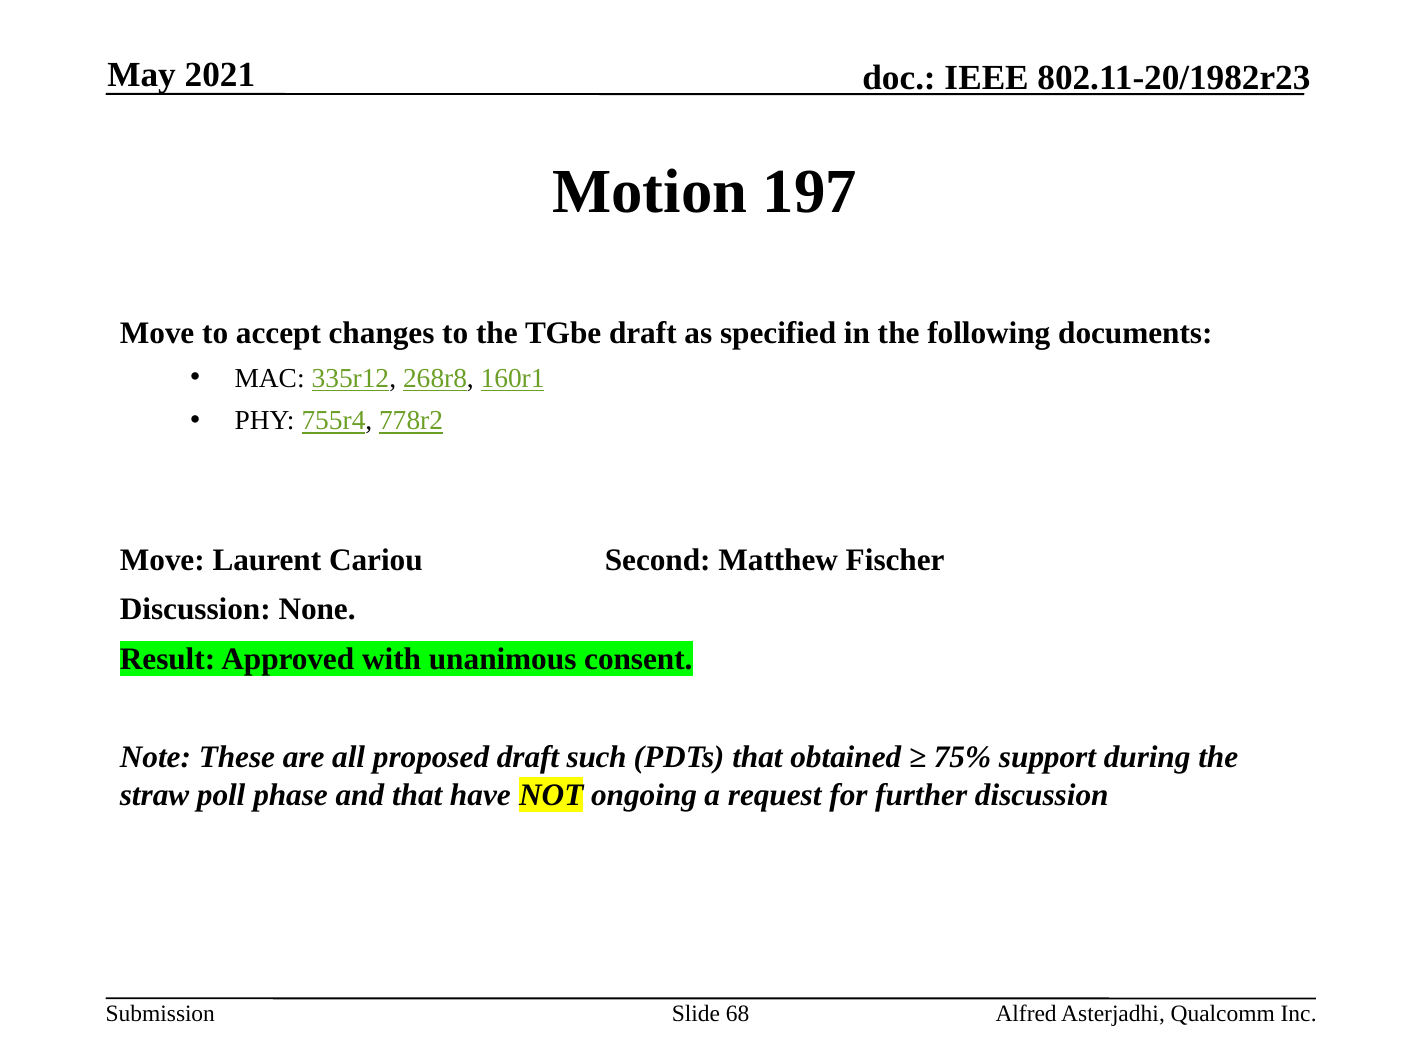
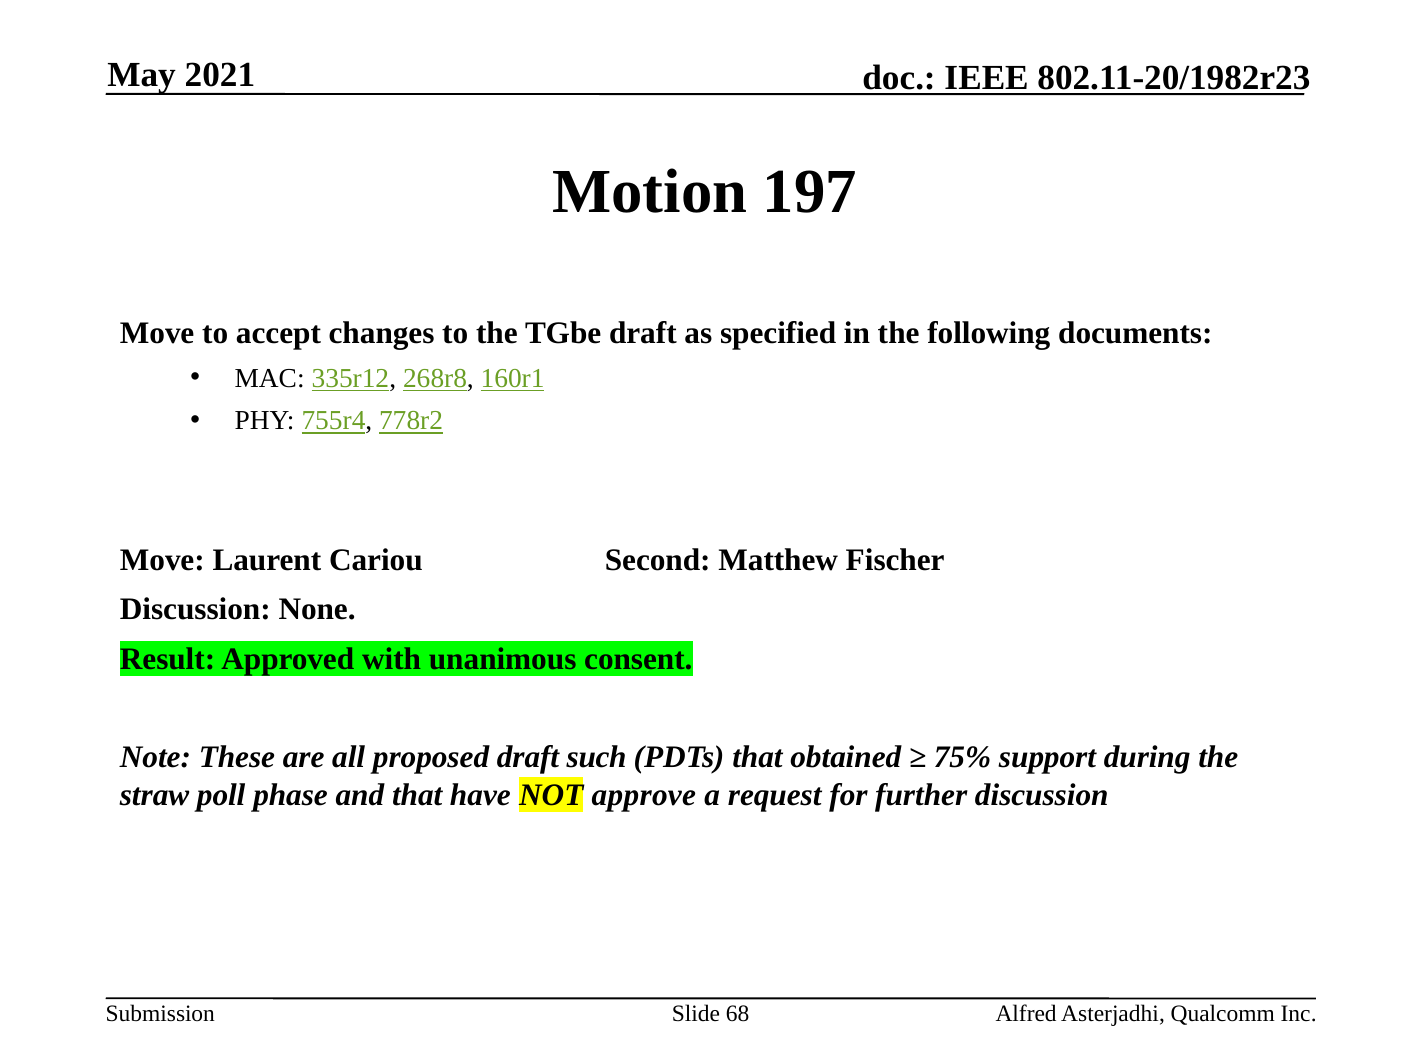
ongoing: ongoing -> approve
